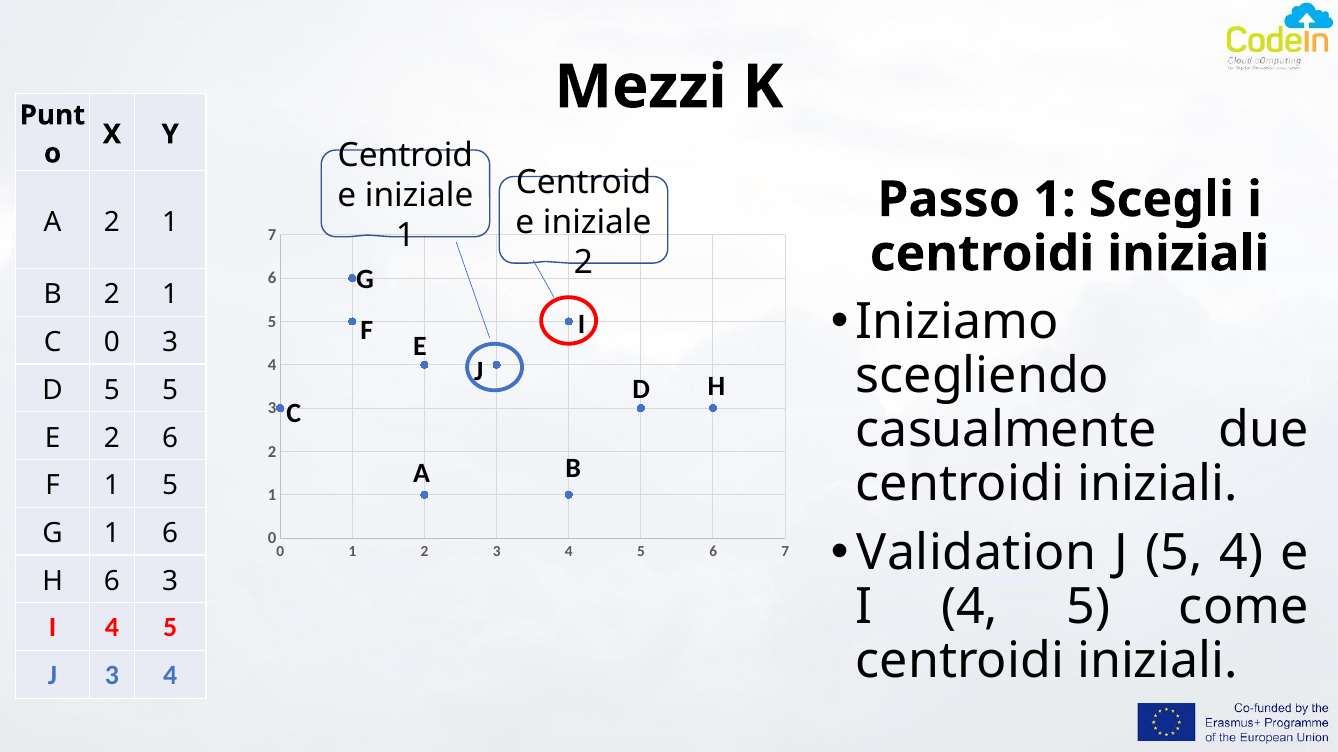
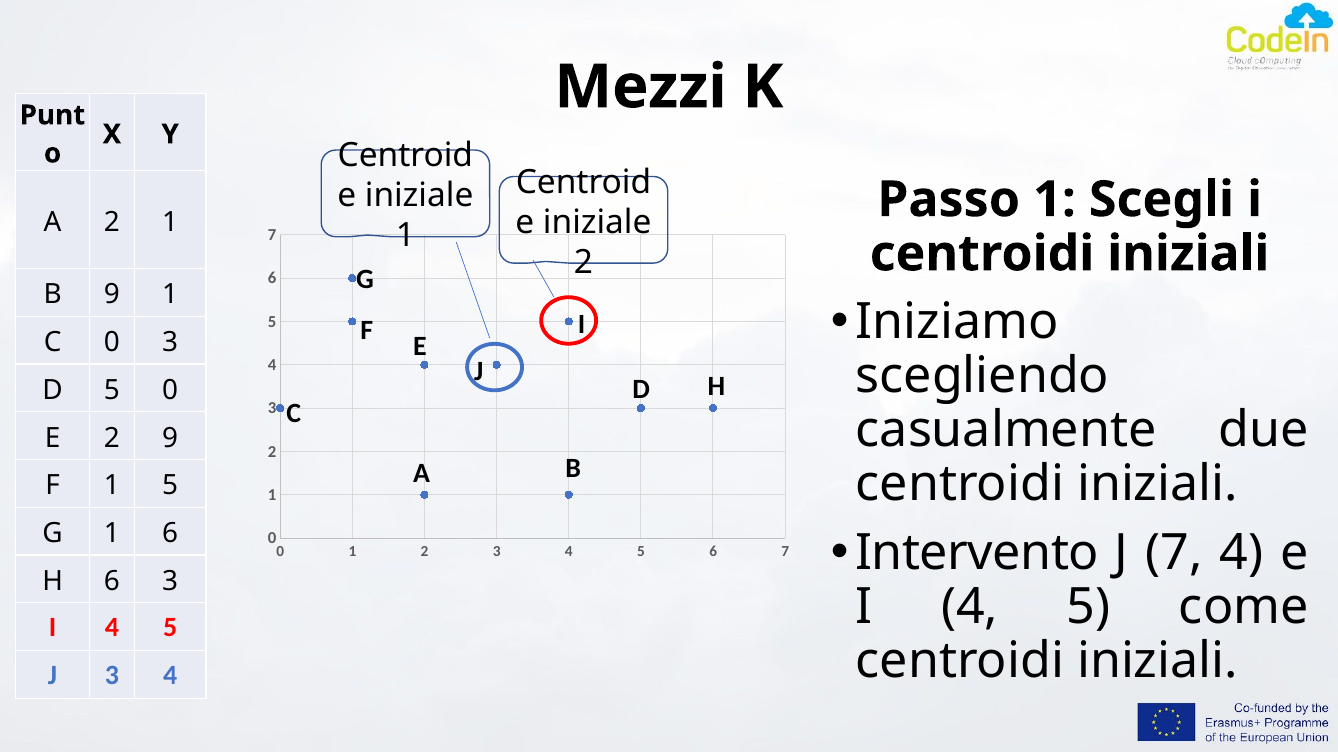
B 2: 2 -> 9
5 5: 5 -> 0
2 6: 6 -> 9
Validation: Validation -> Intervento
J 5: 5 -> 7
